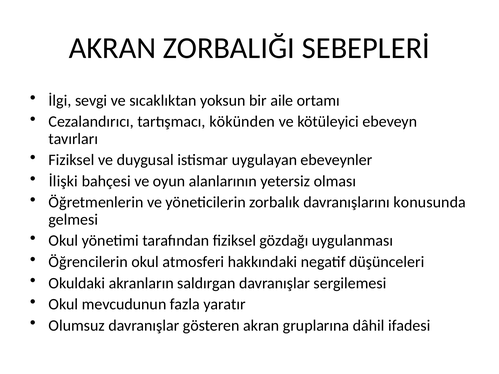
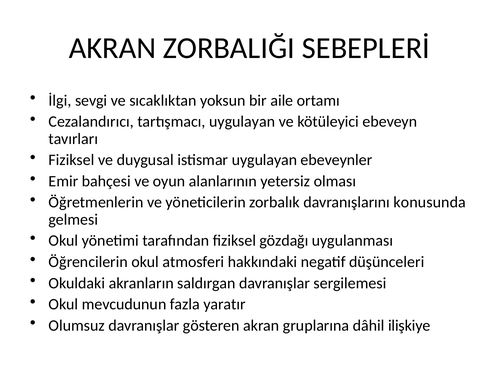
tartışmacı kökünden: kökünden -> uygulayan
İlişki: İlişki -> Emir
ifadesi: ifadesi -> ilişkiye
